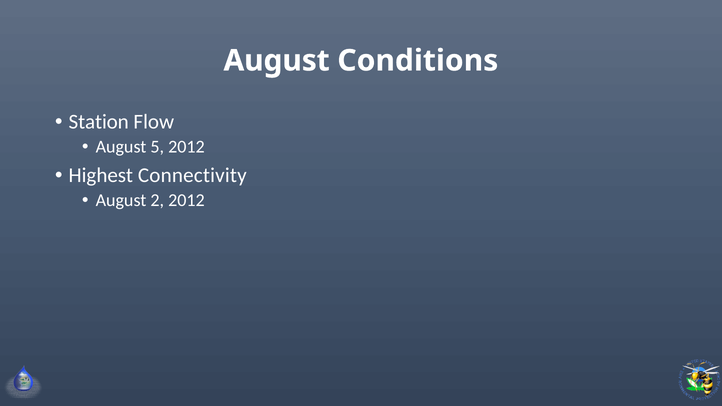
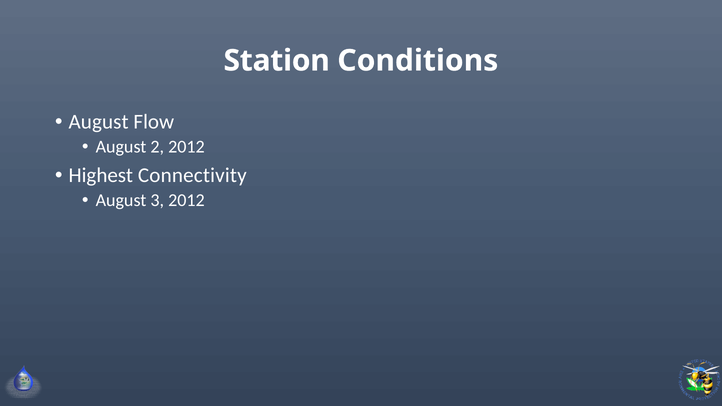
August at (277, 61): August -> Station
Station at (99, 122): Station -> August
5: 5 -> 2
2: 2 -> 3
